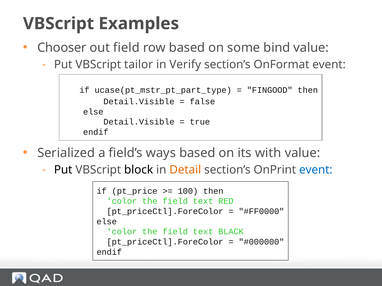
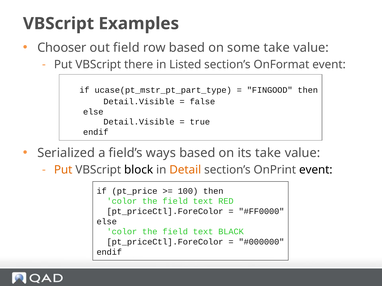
some bind: bind -> take
tailor: tailor -> there
Verify: Verify -> Listed
its with: with -> take
Put at (63, 170) colour: black -> orange
event at (316, 170) colour: blue -> black
